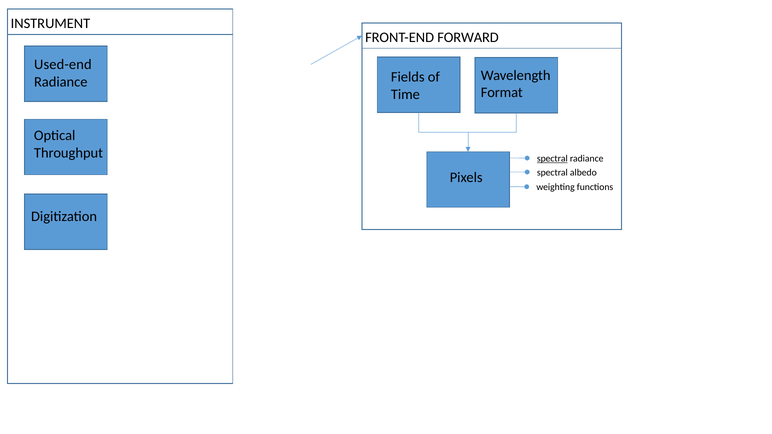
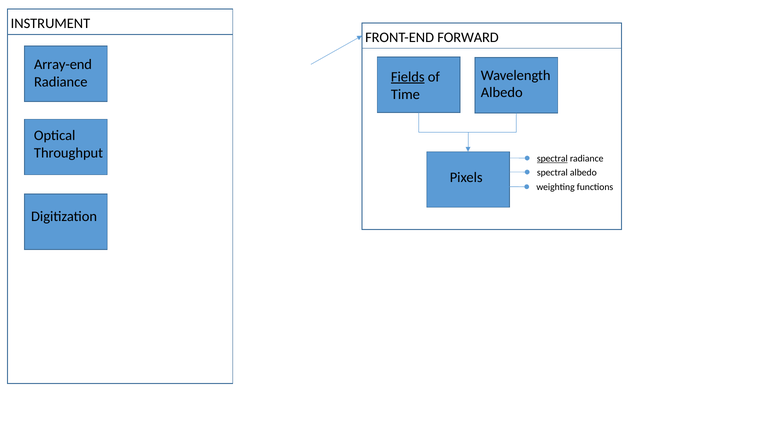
Used-end: Used-end -> Array-end
Fields underline: none -> present
Format at (502, 93): Format -> Albedo
